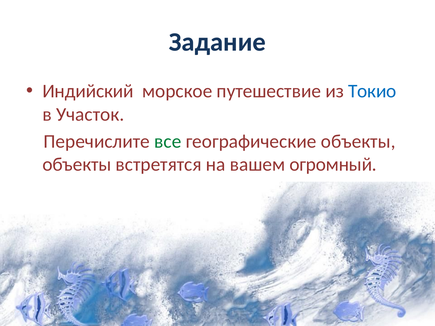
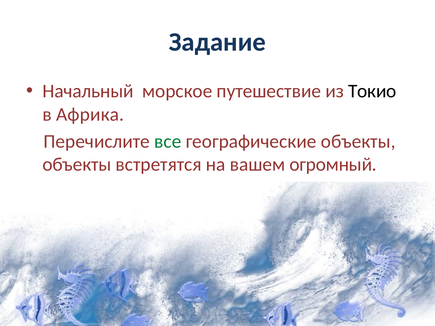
Индийский: Индийский -> Начальный
Токио colour: blue -> black
Участок: Участок -> Африка
